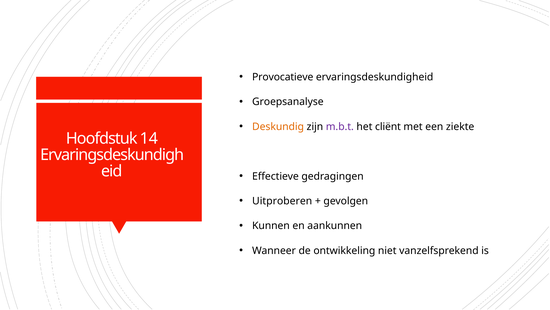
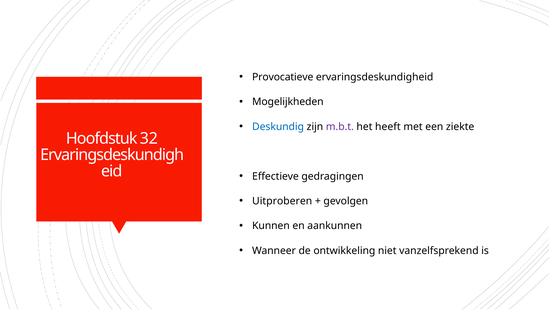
Groepsanalyse: Groepsanalyse -> Mogelijkheden
Deskundig colour: orange -> blue
cliënt: cliënt -> heeft
14: 14 -> 32
